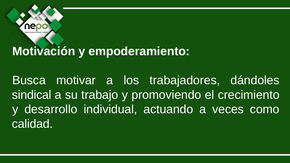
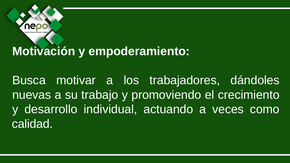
sindical: sindical -> nuevas
